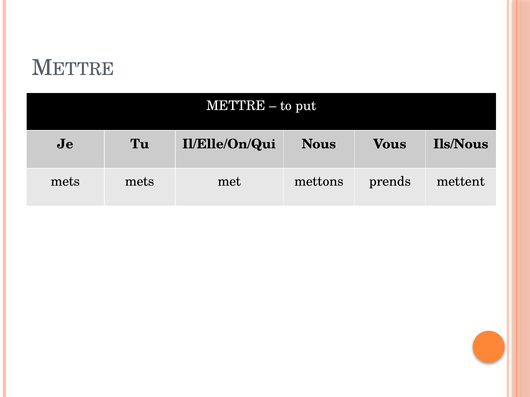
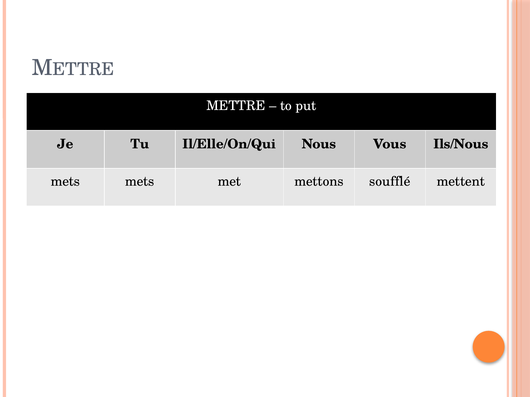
prends: prends -> soufflé
